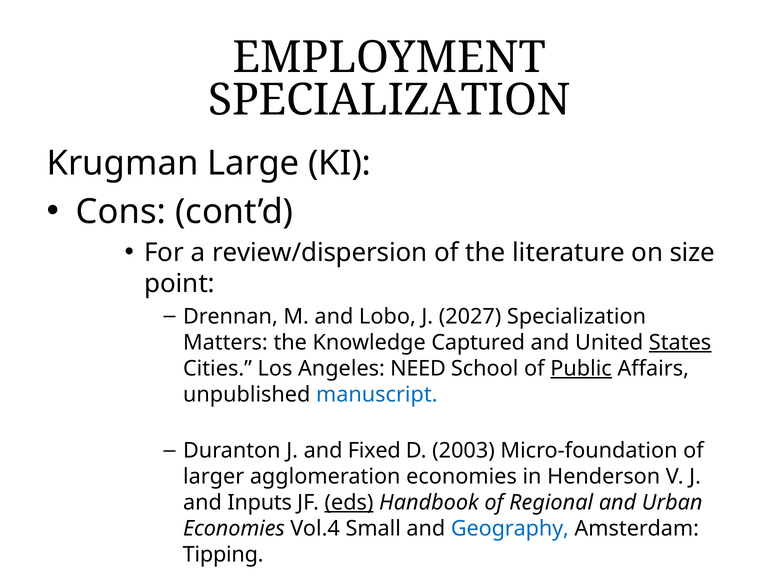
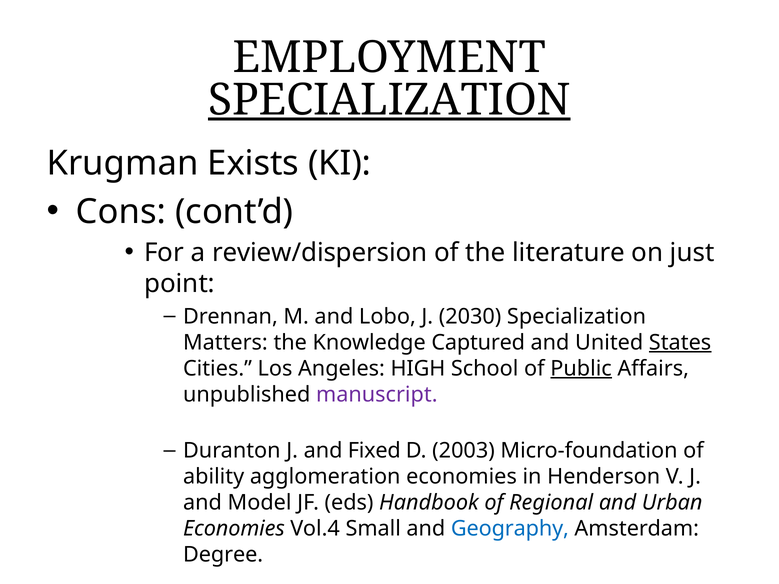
SPECIALIZATION at (389, 100) underline: none -> present
Large: Large -> Exists
size: size -> just
2027: 2027 -> 2030
NEED: NEED -> HIGH
manuscript colour: blue -> purple
larger: larger -> ability
Inputs: Inputs -> Model
eds underline: present -> none
Tipping: Tipping -> Degree
